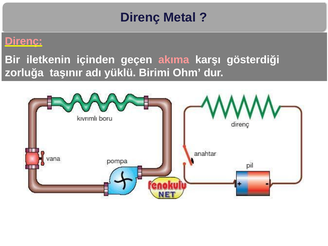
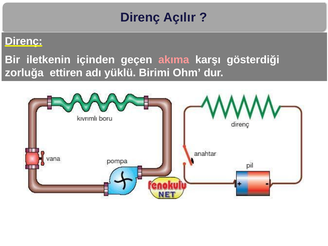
Metal: Metal -> Açılır
Direnç at (24, 41) colour: pink -> white
taşınır: taşınır -> ettiren
